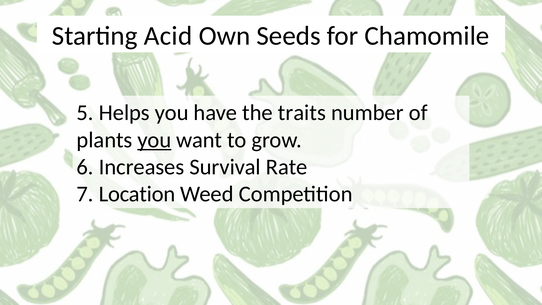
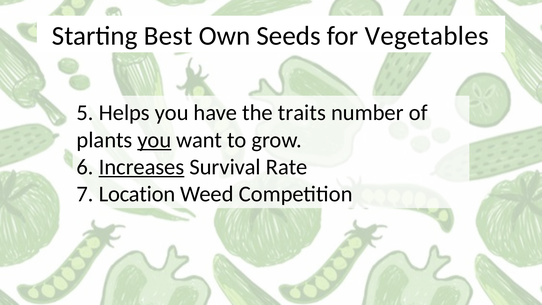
Acid: Acid -> Best
Chamomile: Chamomile -> Vegetables
Increases underline: none -> present
